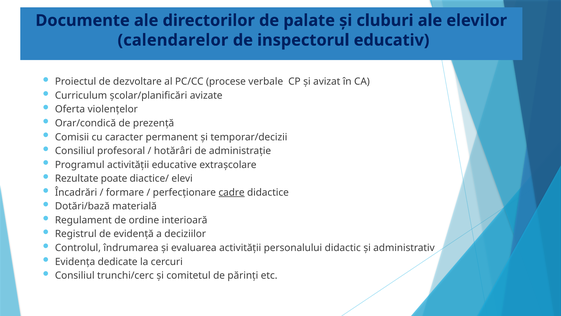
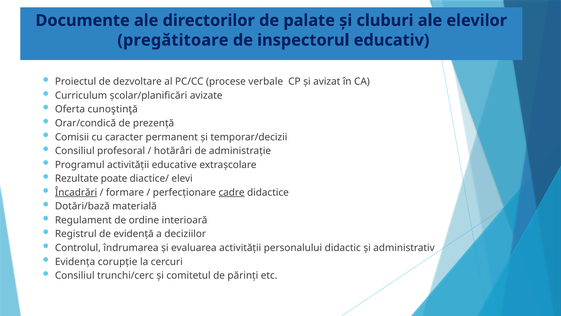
calendarelor: calendarelor -> pregătitoare
violențelor: violențelor -> cunoştinţă
Încadrări underline: none -> present
dedicate: dedicate -> corupție
